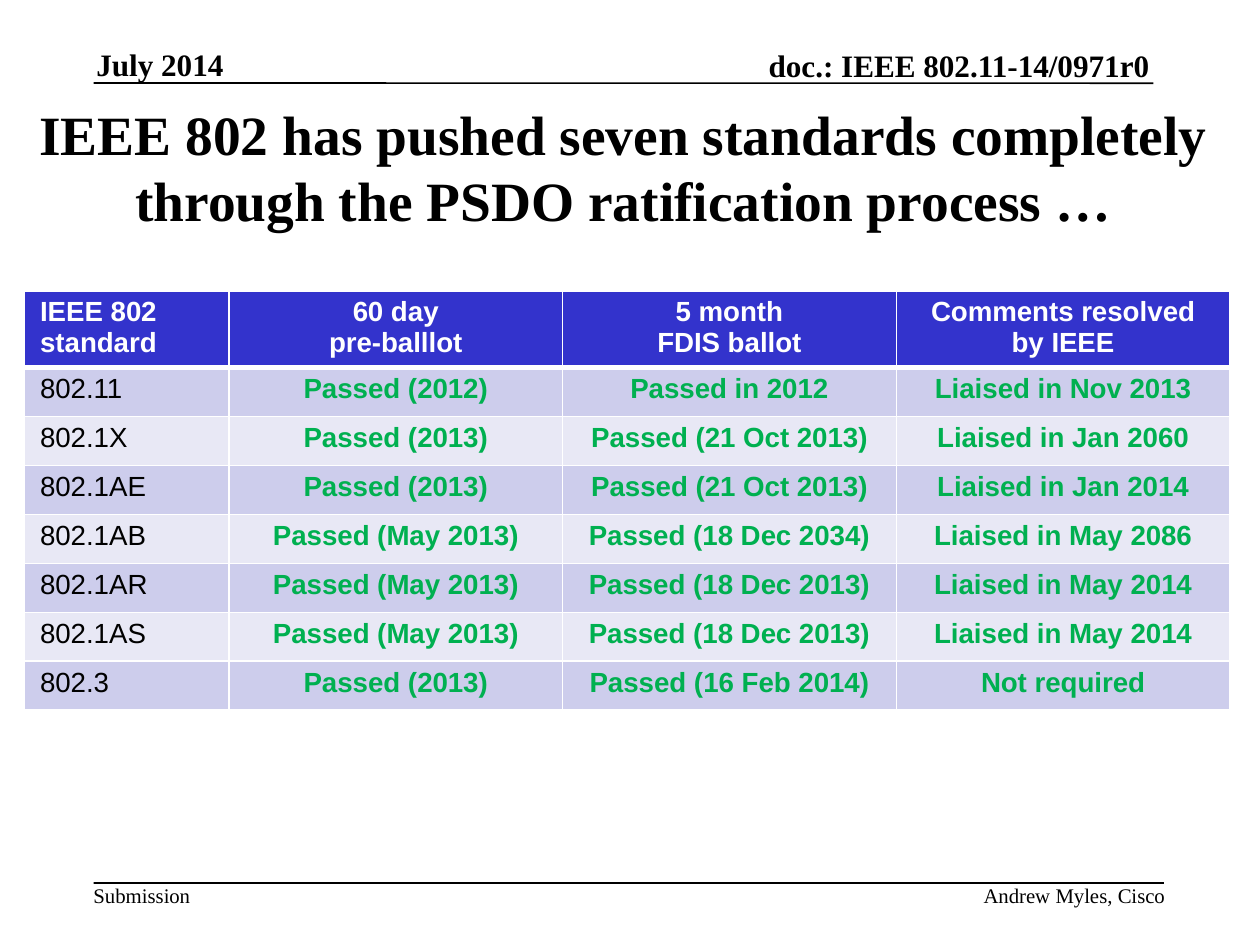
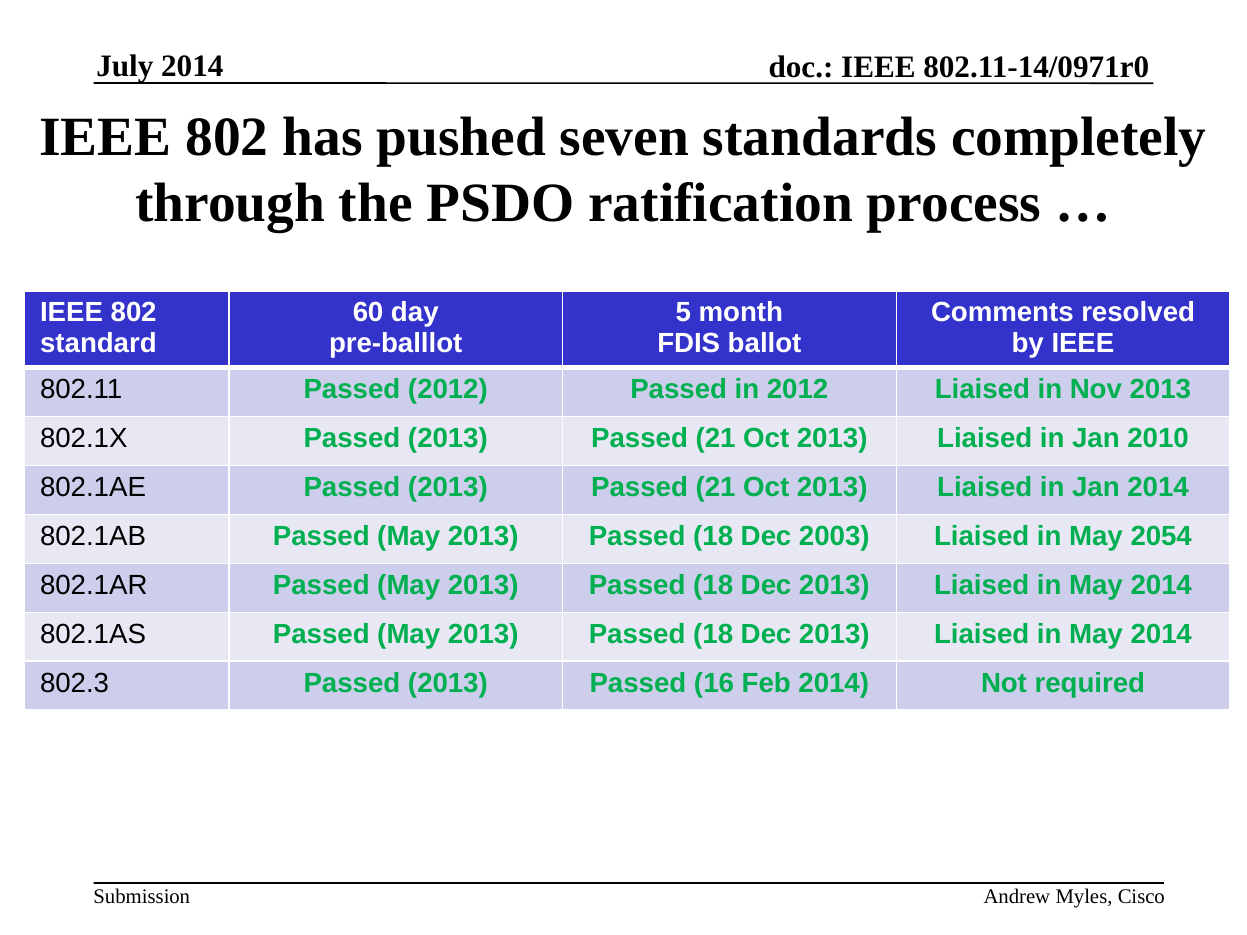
2060: 2060 -> 2010
2034: 2034 -> 2003
2086: 2086 -> 2054
